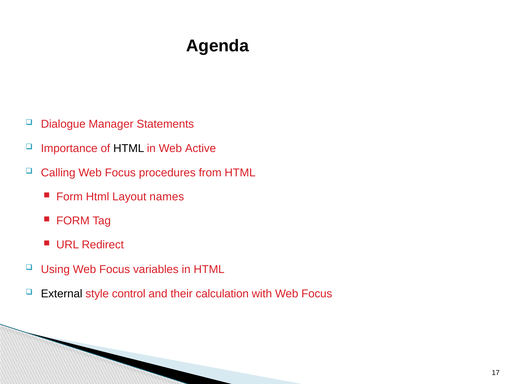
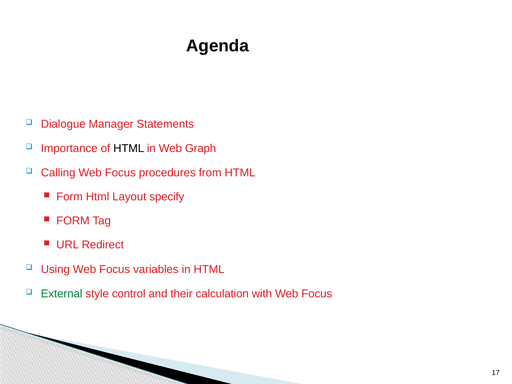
Active: Active -> Graph
names: names -> specify
External colour: black -> green
